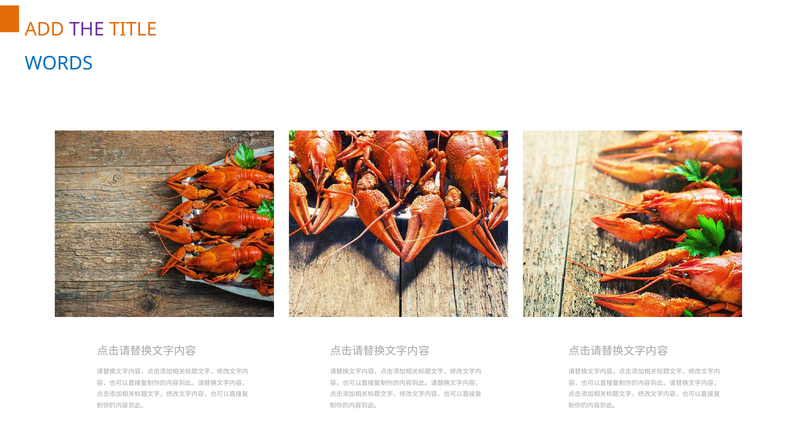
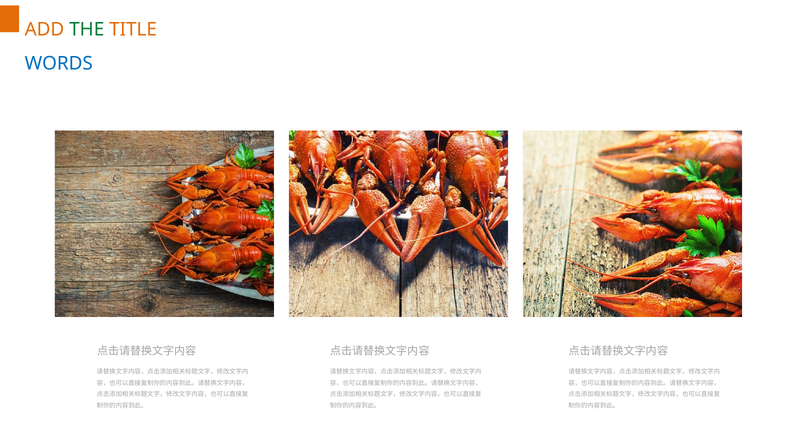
THE colour: purple -> green
